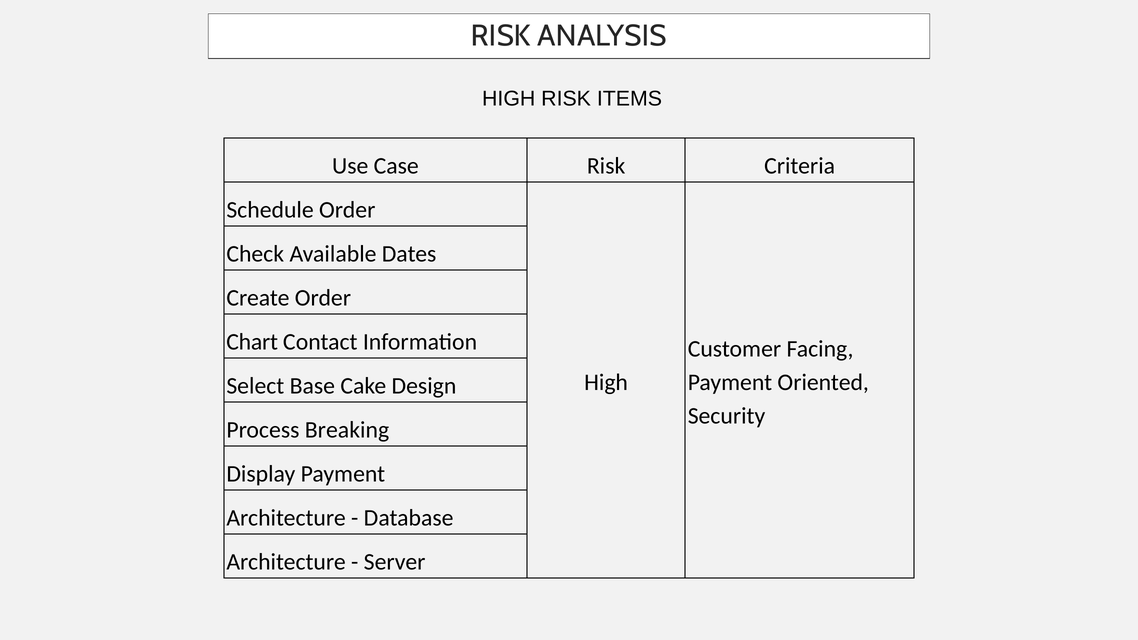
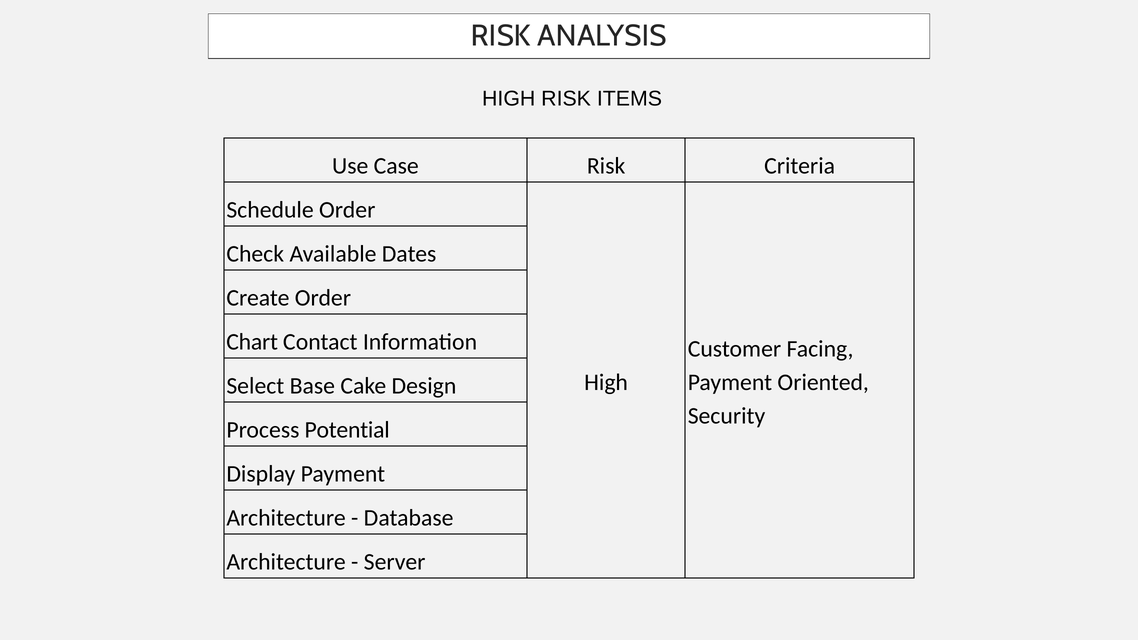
Breaking: Breaking -> Potential
